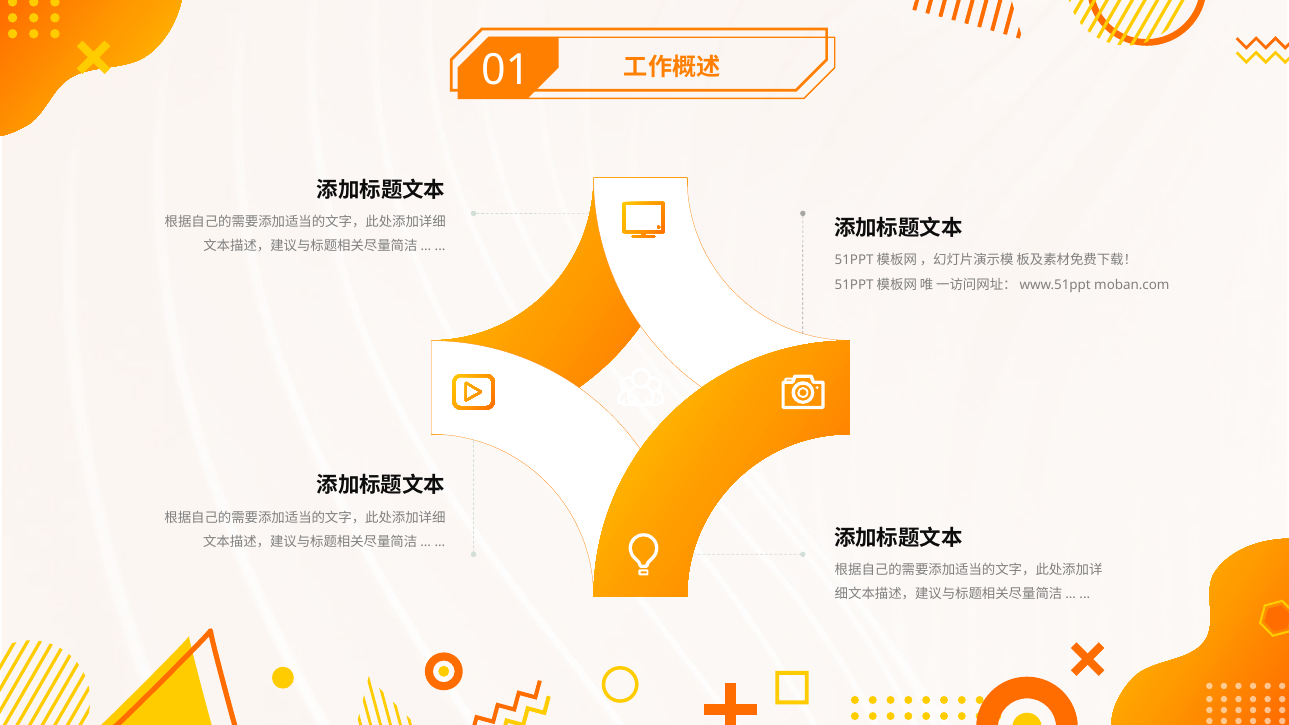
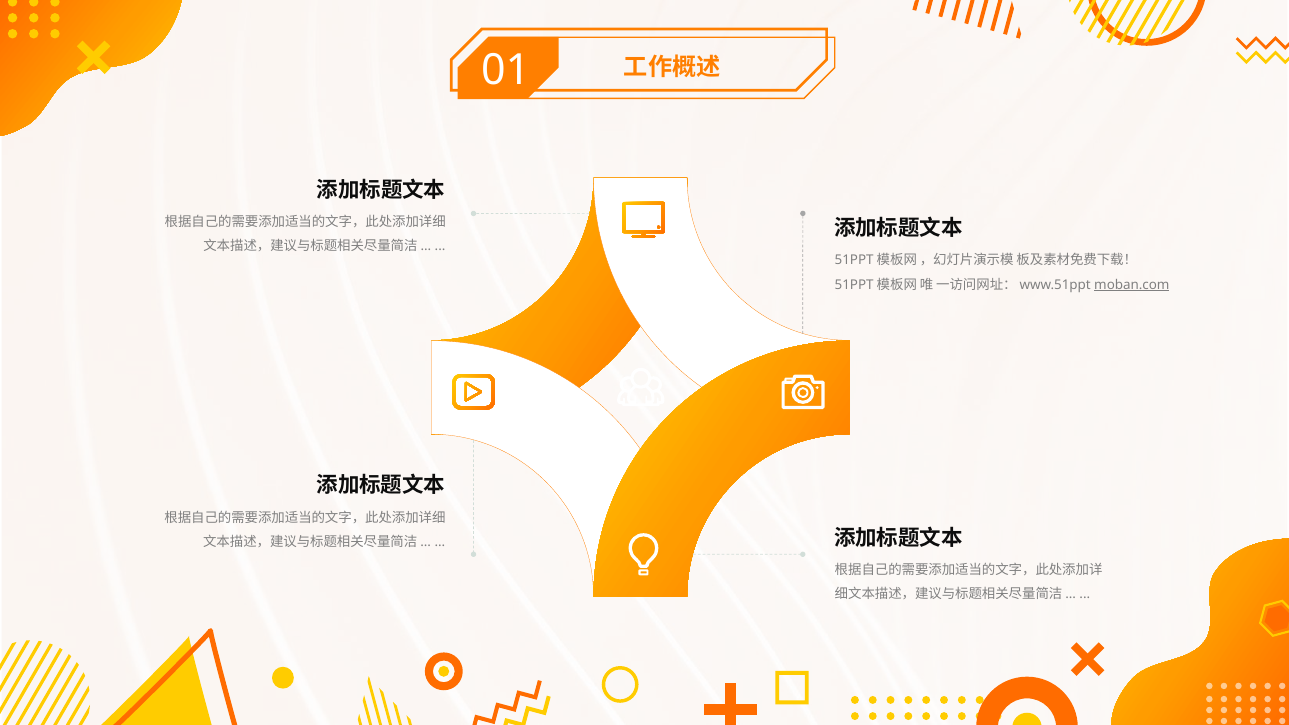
moban.com underline: none -> present
